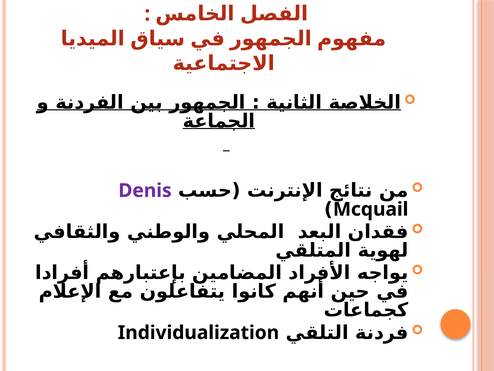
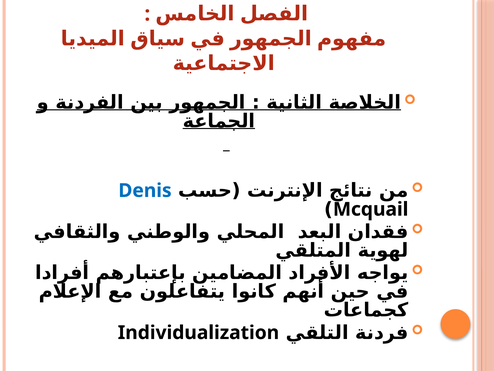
Denis colour: purple -> blue
